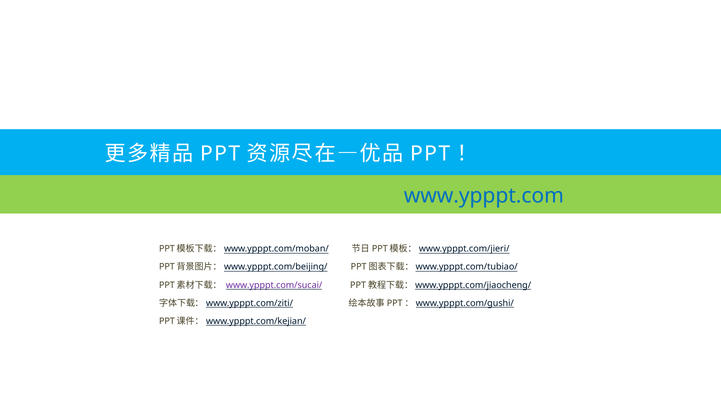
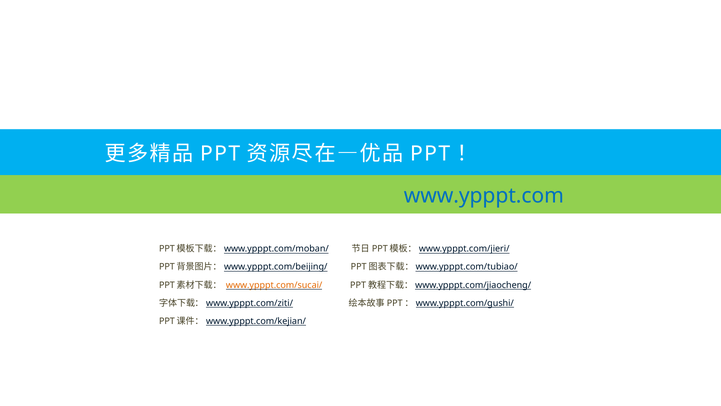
www.ypppt.com/sucai/ colour: purple -> orange
